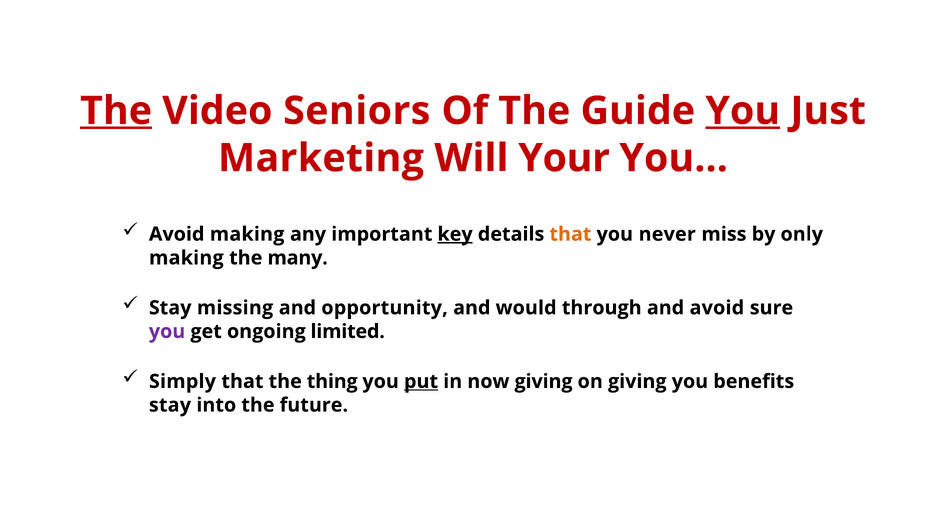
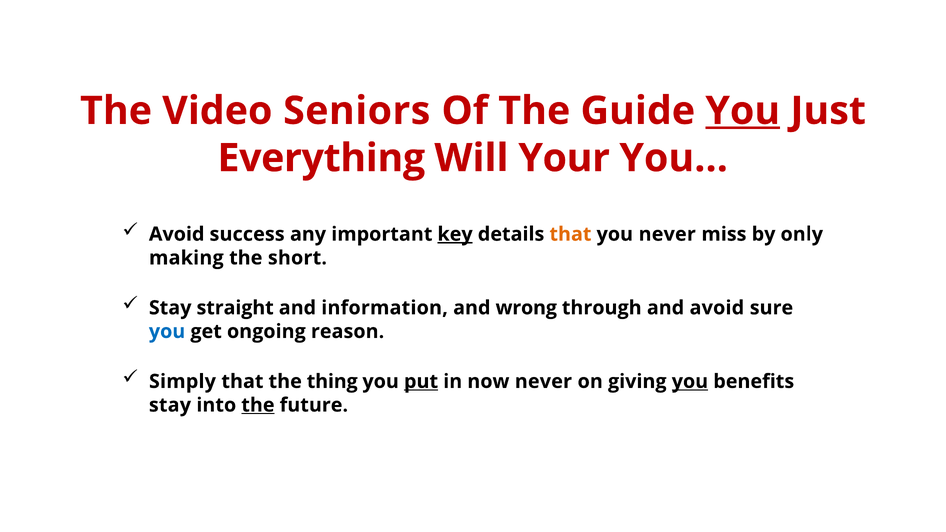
The at (116, 111) underline: present -> none
Marketing: Marketing -> Everything
Avoid making: making -> success
many: many -> short
missing: missing -> straight
opportunity: opportunity -> information
would: would -> wrong
you at (167, 332) colour: purple -> blue
limited: limited -> reason
now giving: giving -> never
you at (690, 382) underline: none -> present
the at (258, 405) underline: none -> present
